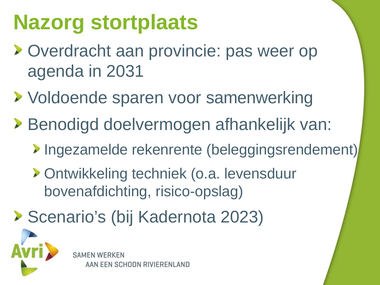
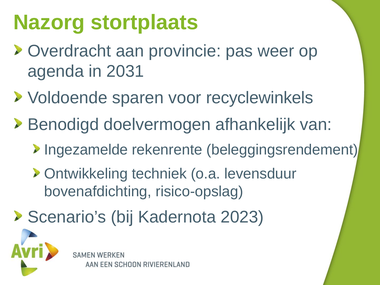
samenwerking: samenwerking -> recyclewinkels
